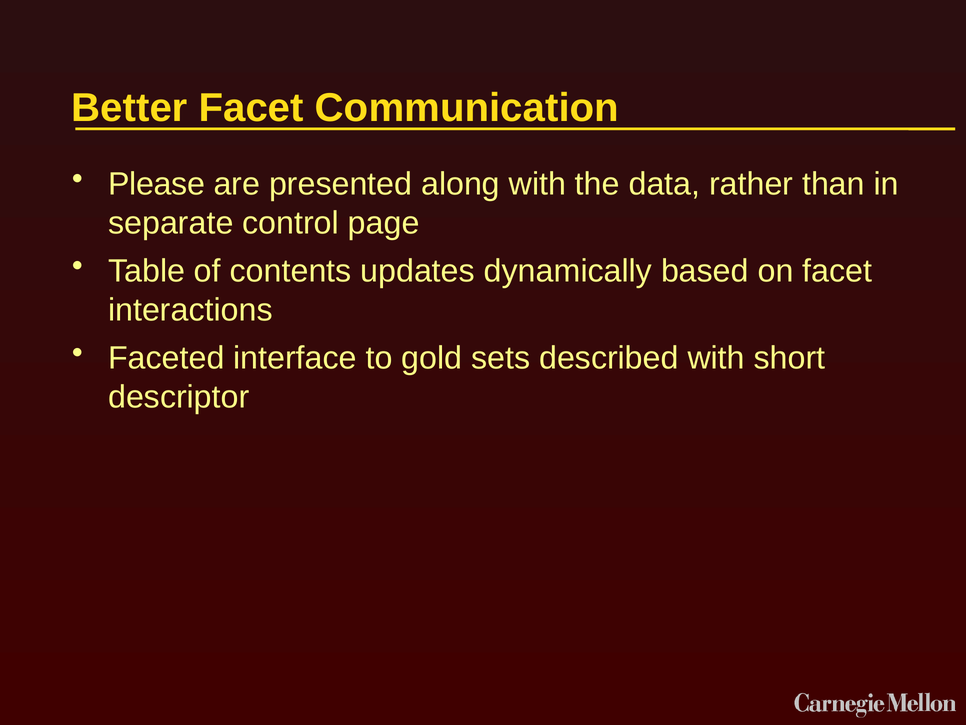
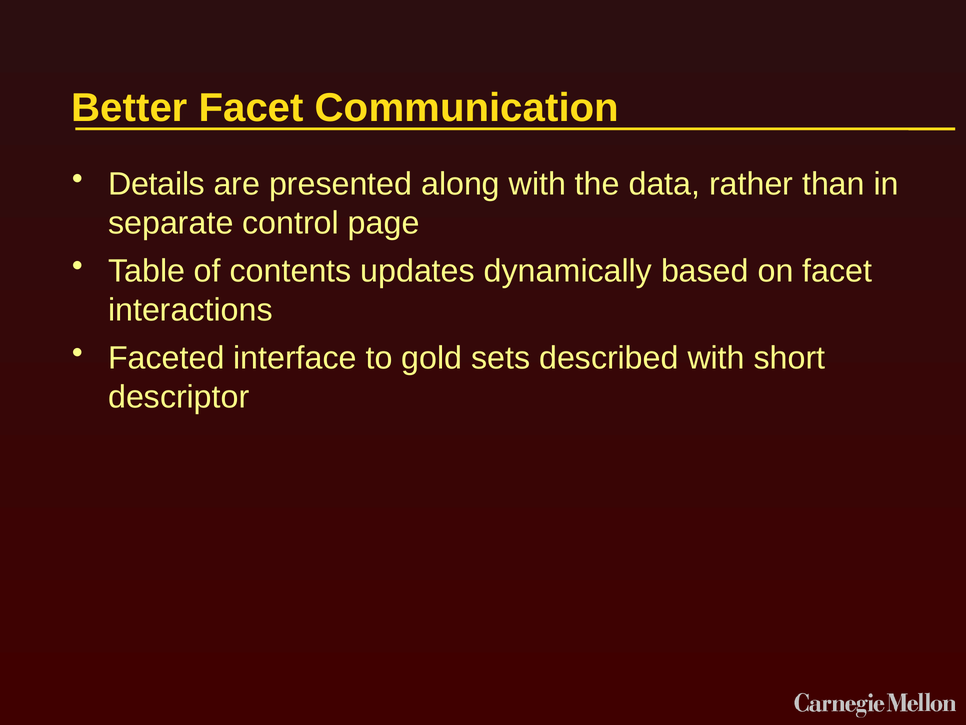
Please: Please -> Details
